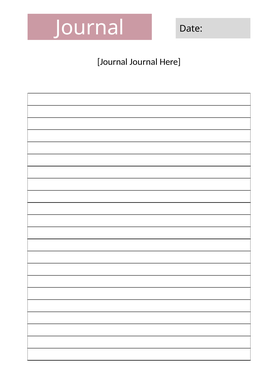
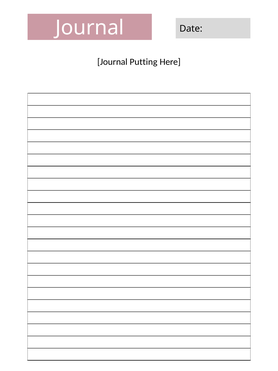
Journal Journal: Journal -> Putting
